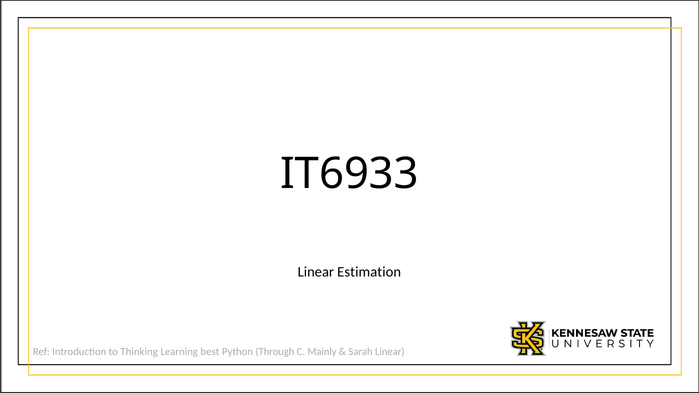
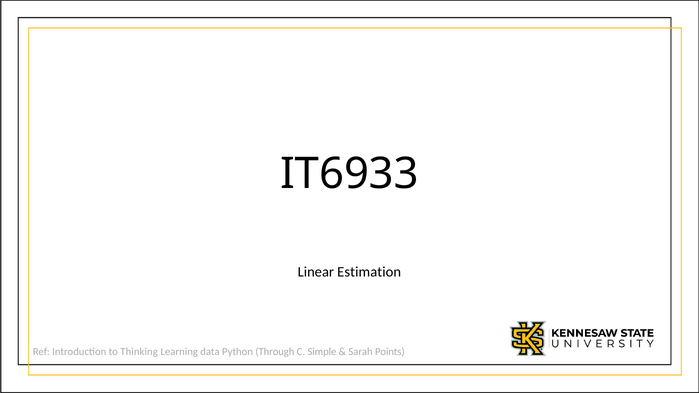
best: best -> data
Mainly: Mainly -> Simple
Sarah Linear: Linear -> Points
